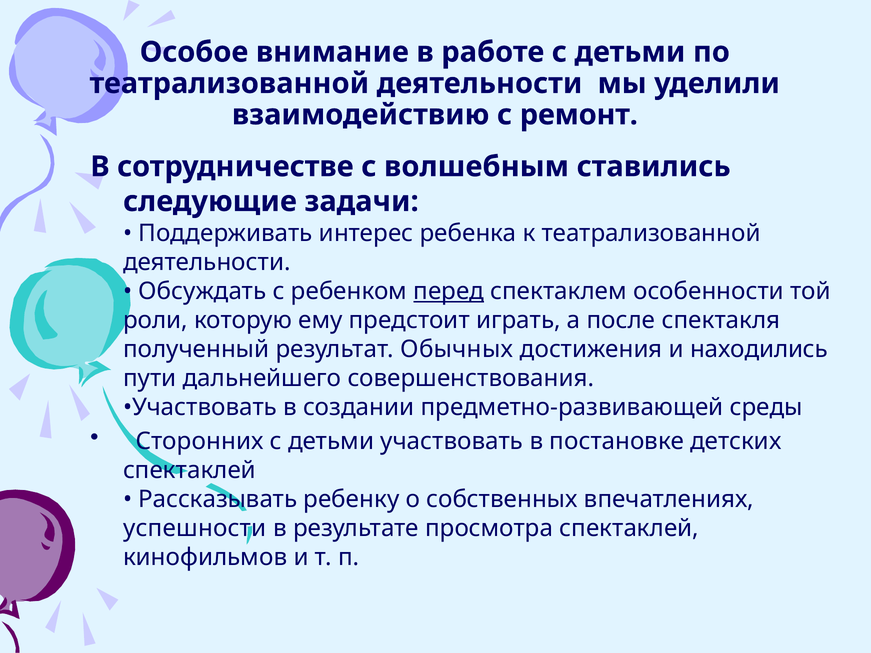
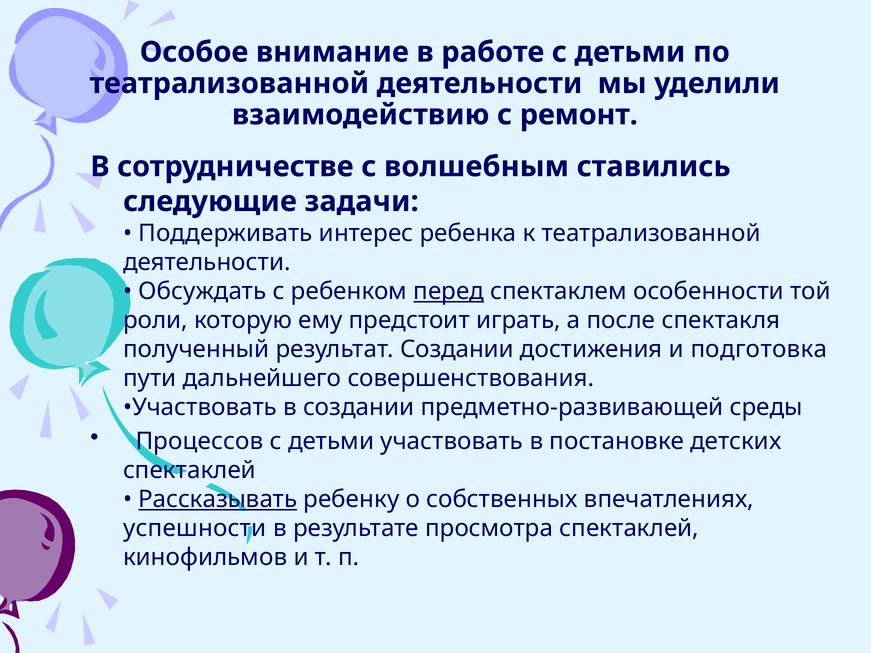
результат Обычных: Обычных -> Создании
находились: находились -> подготовка
Сторонних: Сторонних -> Процессов
Рассказывать underline: none -> present
